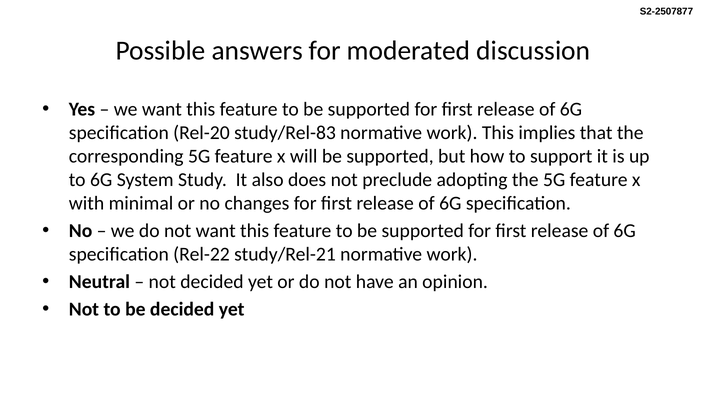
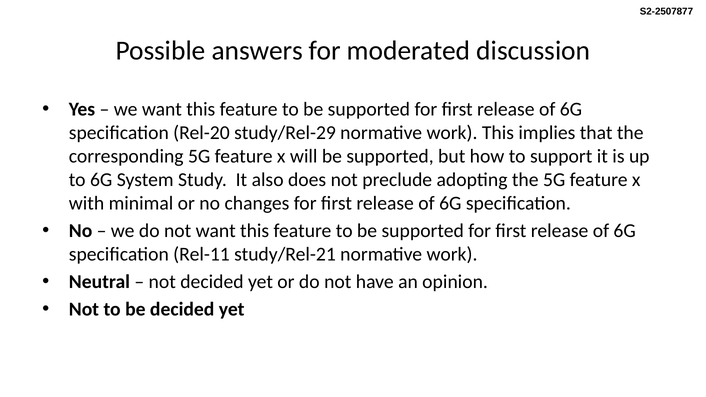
study/Rel-83: study/Rel-83 -> study/Rel-29
Rel-22: Rel-22 -> Rel-11
